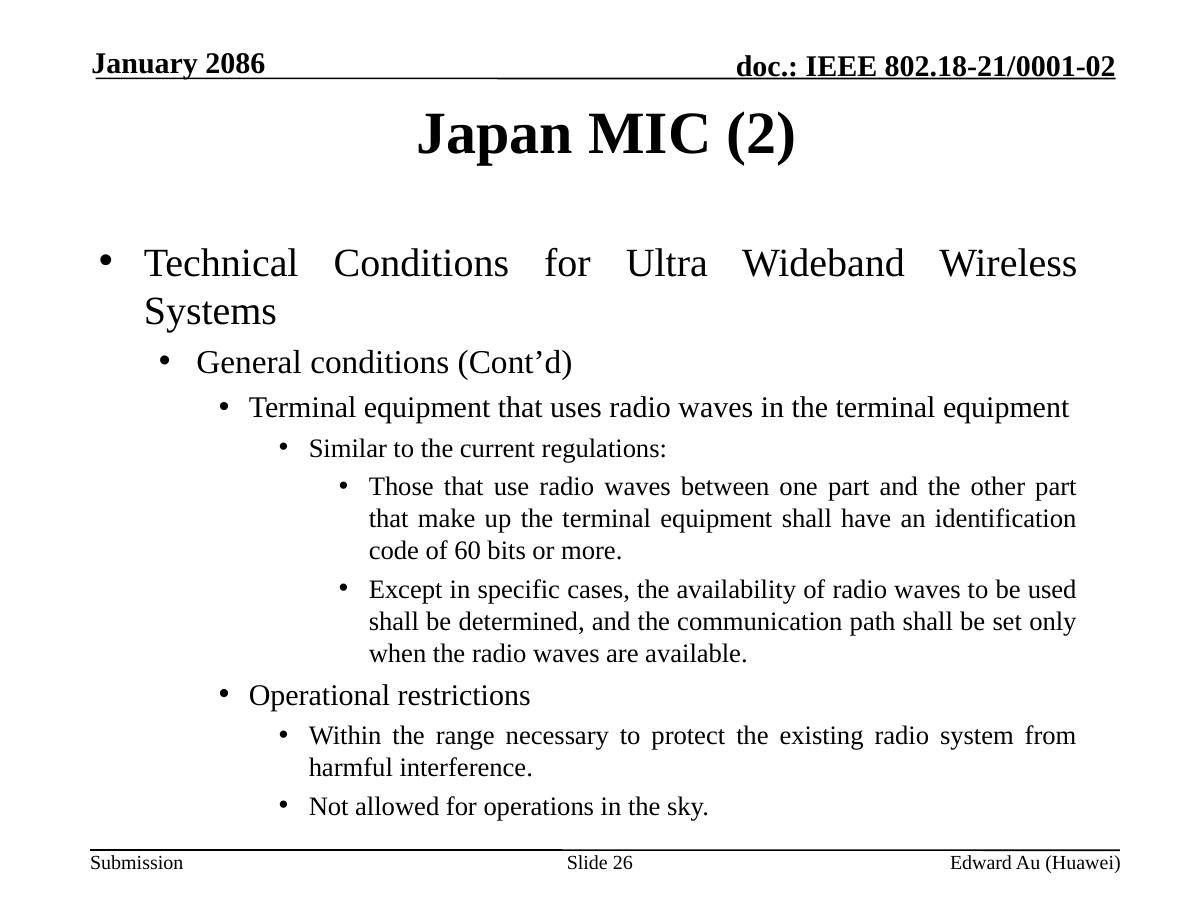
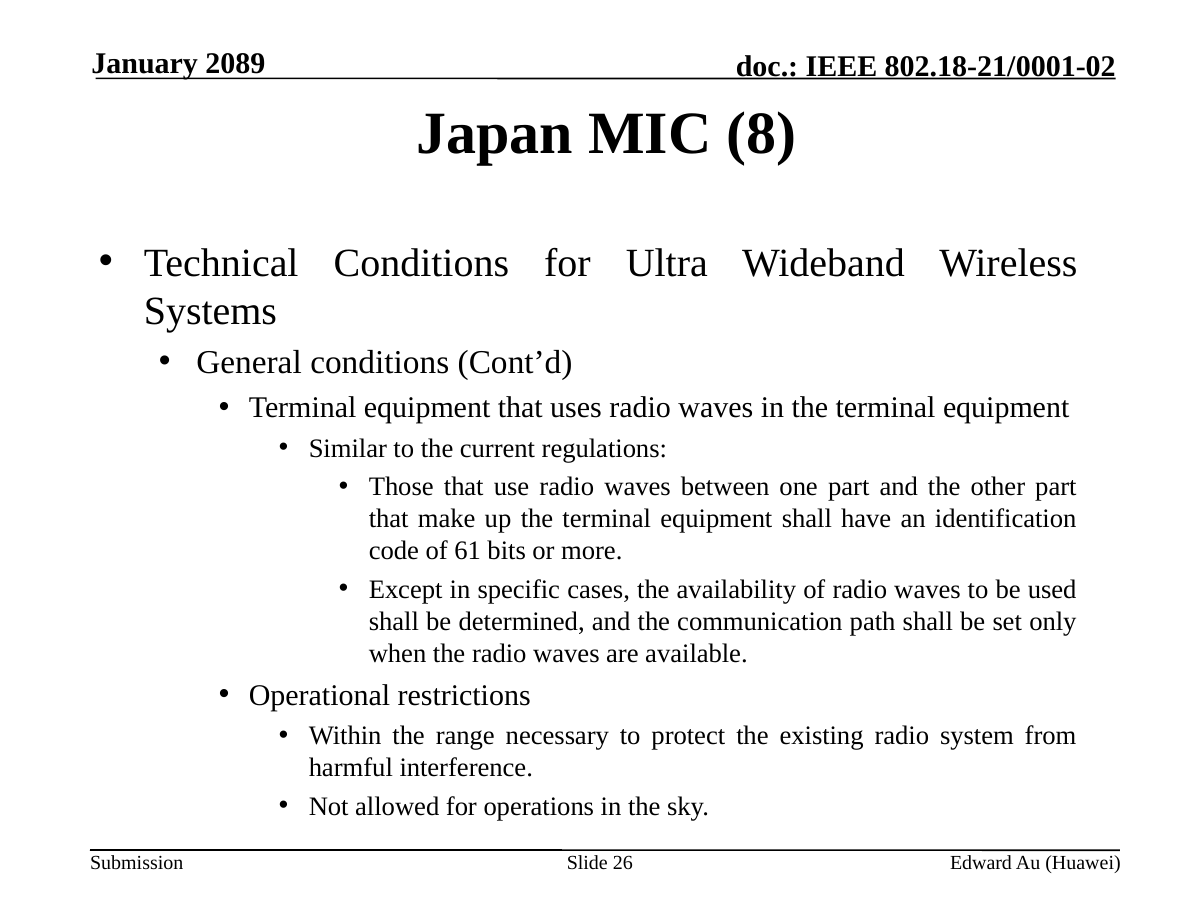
2086: 2086 -> 2089
2: 2 -> 8
60: 60 -> 61
